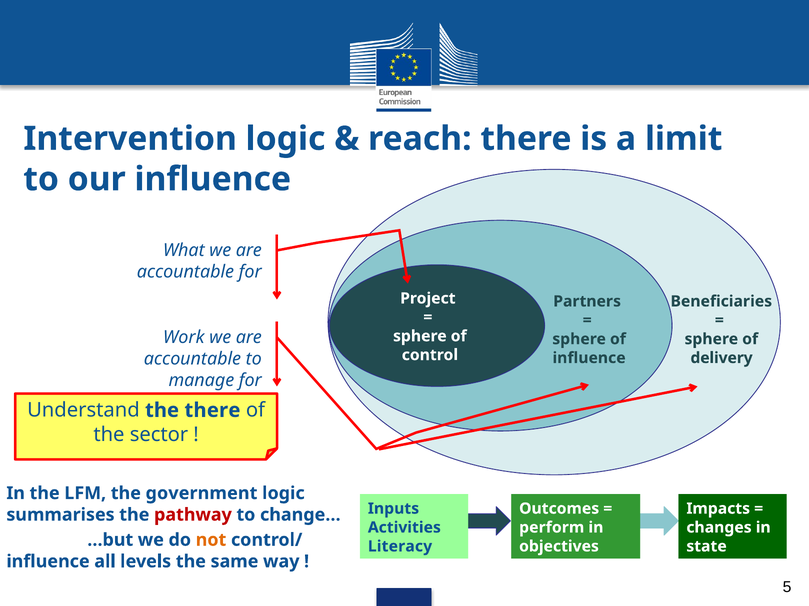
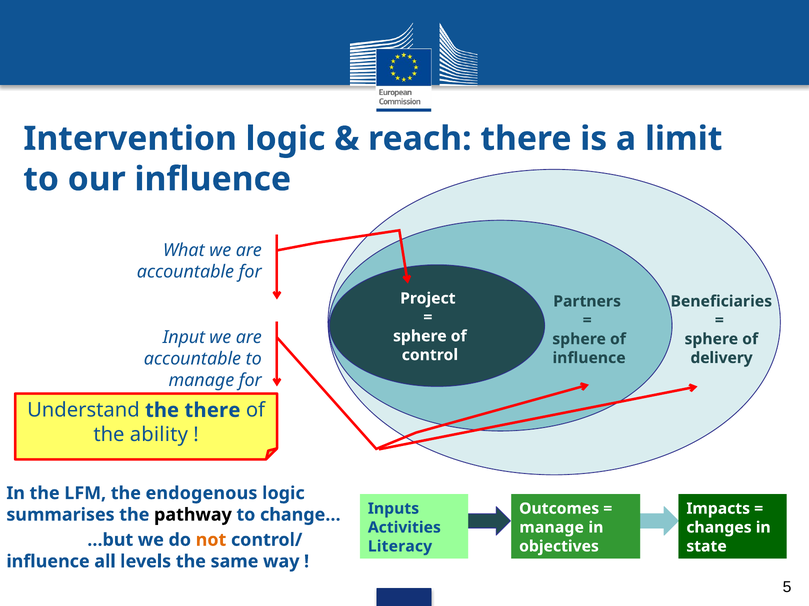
Work: Work -> Input
sector: sector -> ability
government: government -> endogenous
pathway colour: red -> black
perform at (552, 528): perform -> manage
